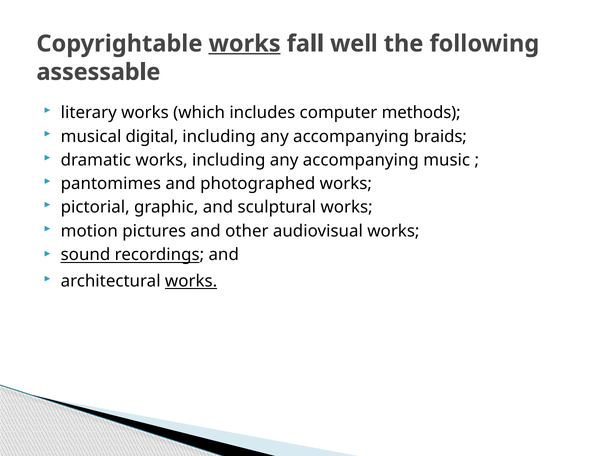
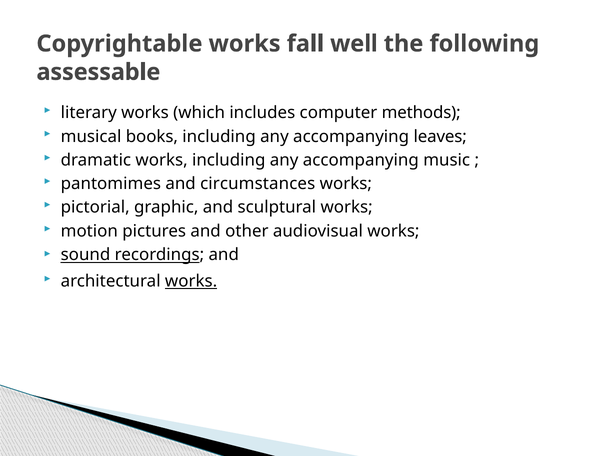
works at (245, 44) underline: present -> none
digital: digital -> books
braids: braids -> leaves
photographed: photographed -> circumstances
